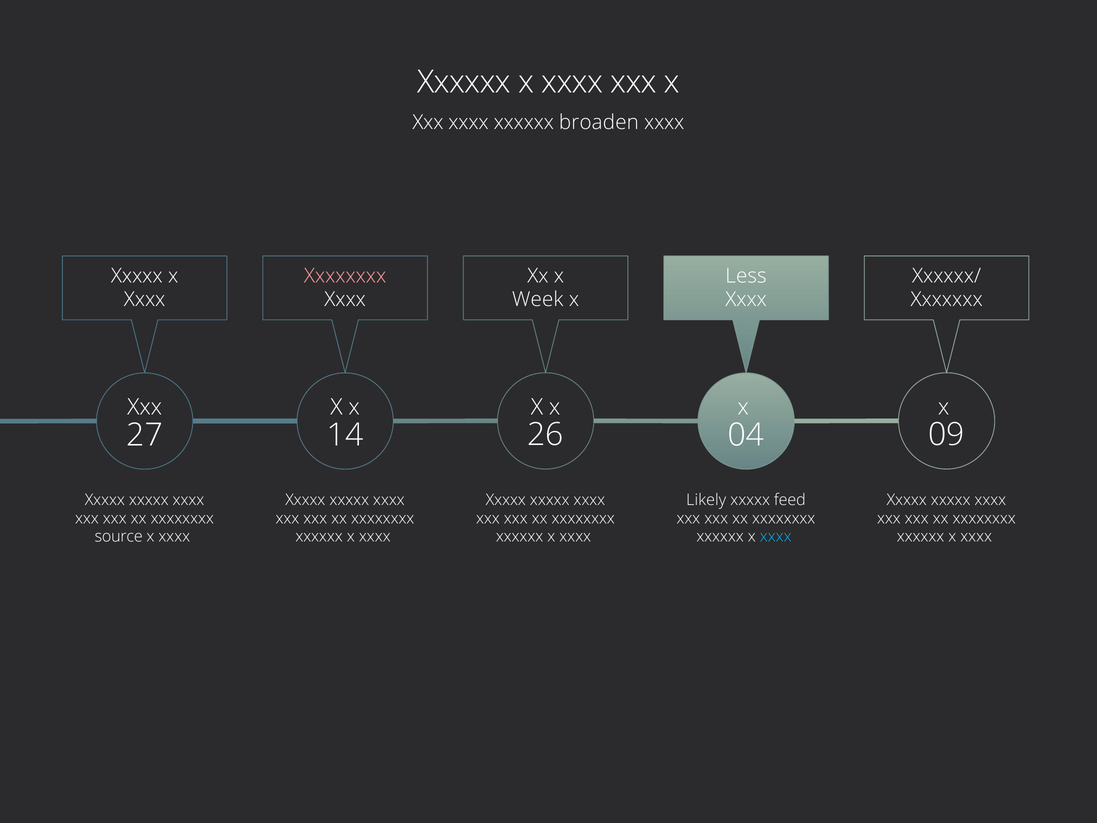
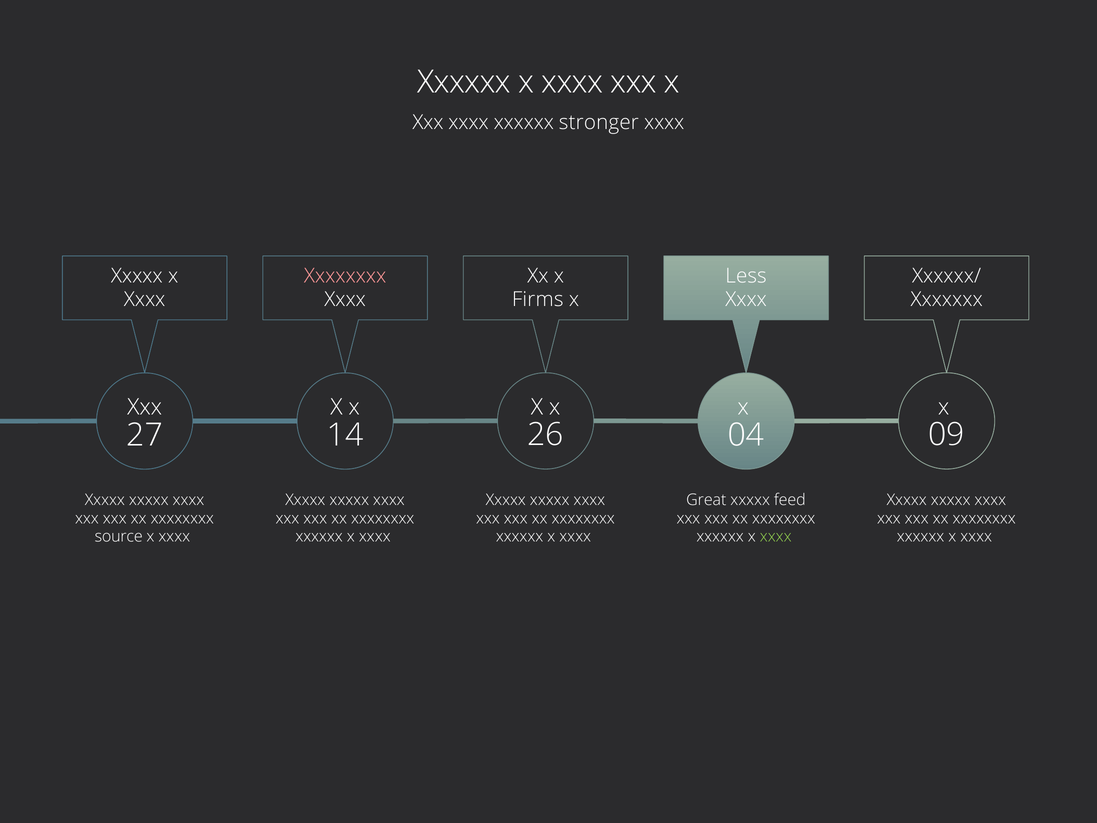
broaden: broaden -> stronger
Week: Week -> Firms
Likely: Likely -> Great
xxxx at (776, 536) colour: light blue -> light green
